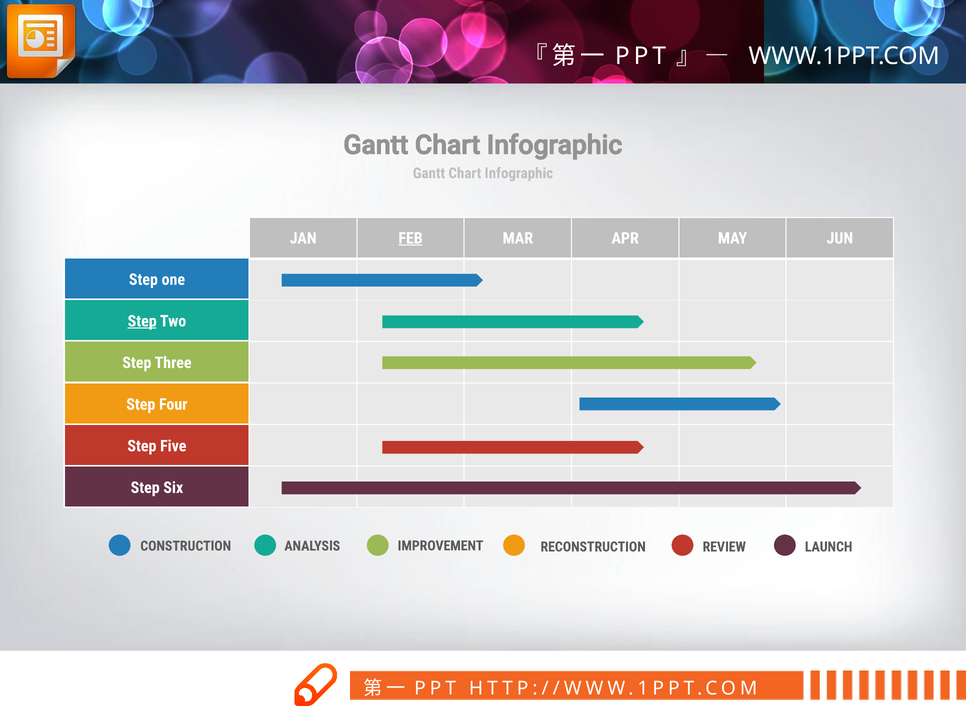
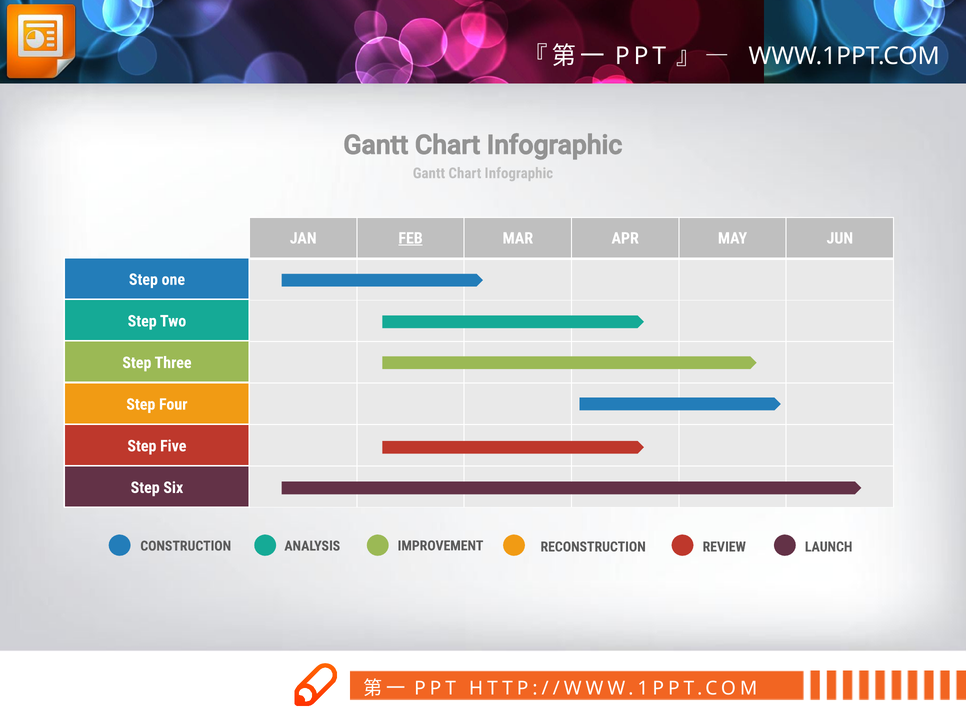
Step at (142, 321) underline: present -> none
